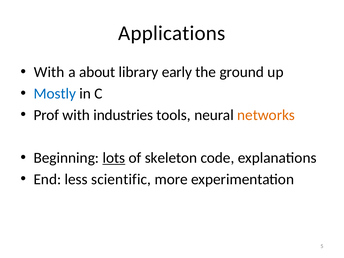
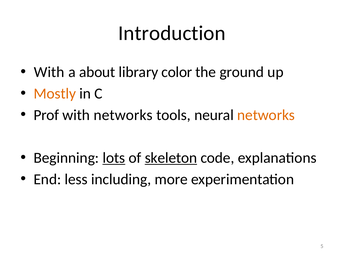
Applications: Applications -> Introduction
early: early -> color
Mostly colour: blue -> orange
with industries: industries -> networks
skeleton underline: none -> present
scientific: scientific -> including
